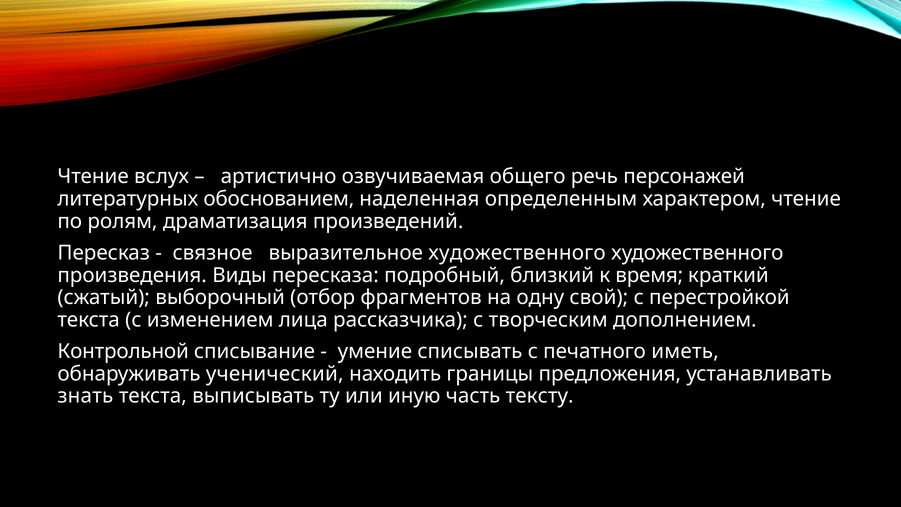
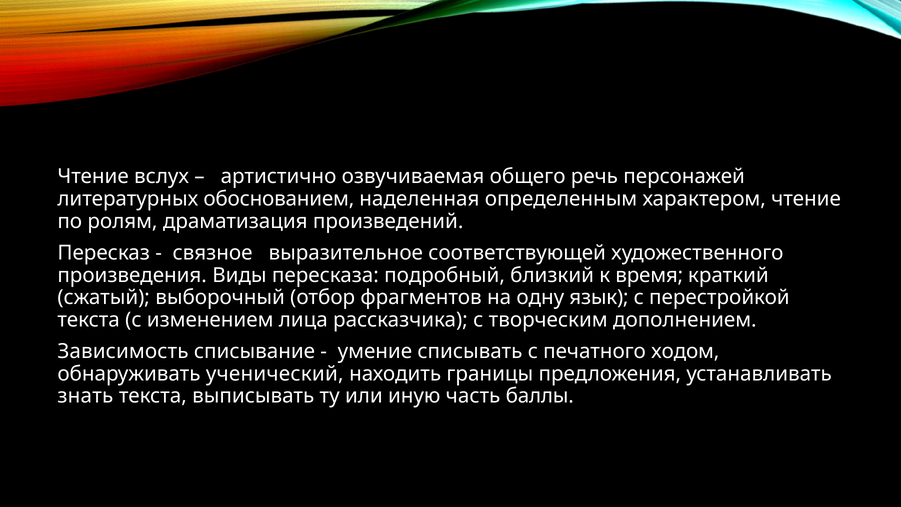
выразительное художественного: художественного -> соответствующей
свой: свой -> язык
Контрольной: Контрольной -> Зависимость
иметь: иметь -> ходом
тексту: тексту -> баллы
